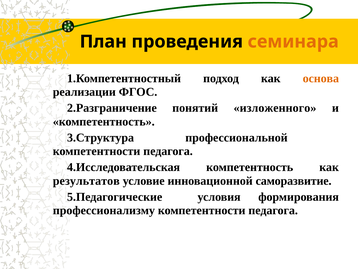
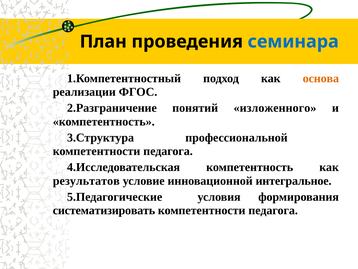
семинара colour: orange -> blue
саморазвитие: саморазвитие -> интегральное
профессионализму: профессионализму -> систематизировать
